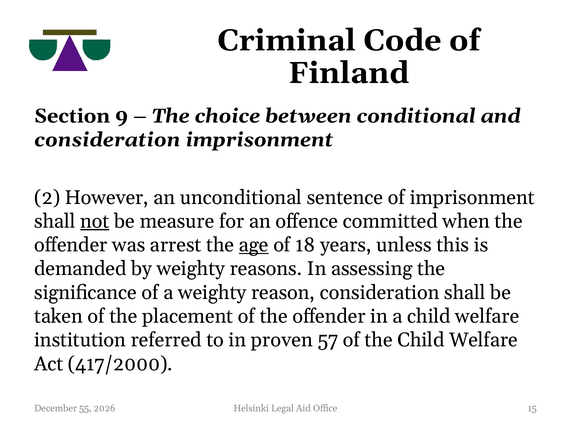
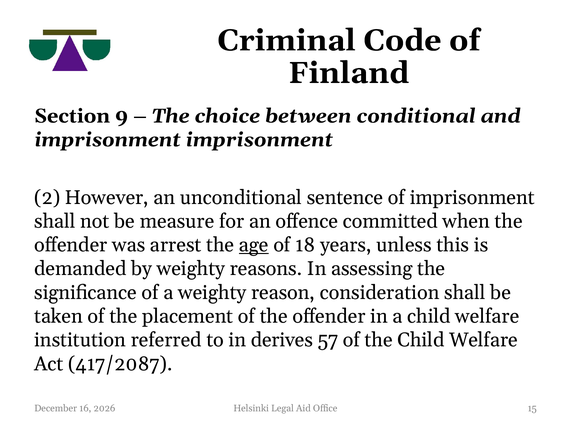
consideration at (107, 140): consideration -> imprisonment
not underline: present -> none
proven: proven -> derives
417/2000: 417/2000 -> 417/2087
55: 55 -> 16
